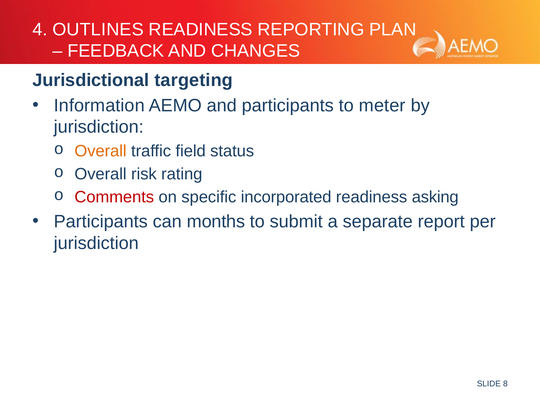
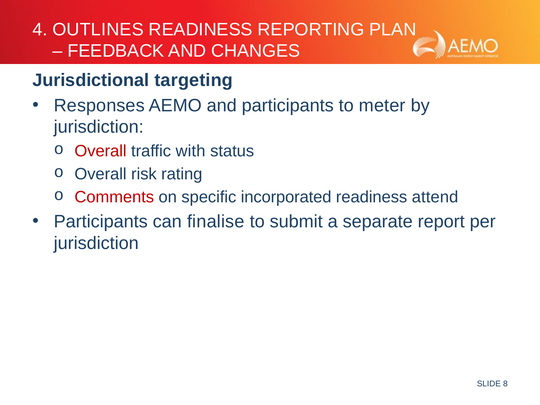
Information: Information -> Responses
Overall at (101, 151) colour: orange -> red
field: field -> with
asking: asking -> attend
months: months -> finalise
